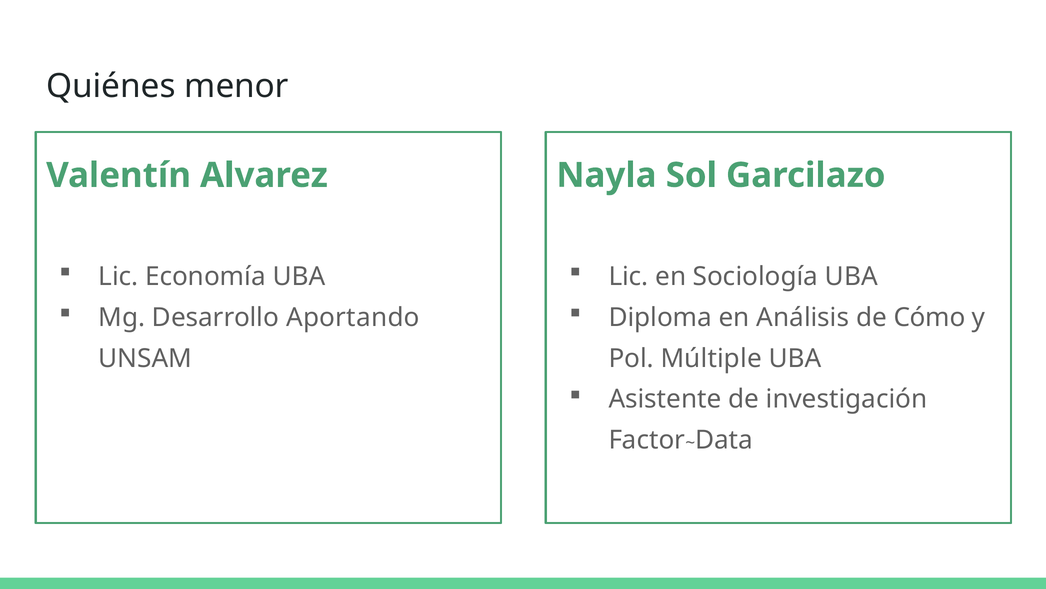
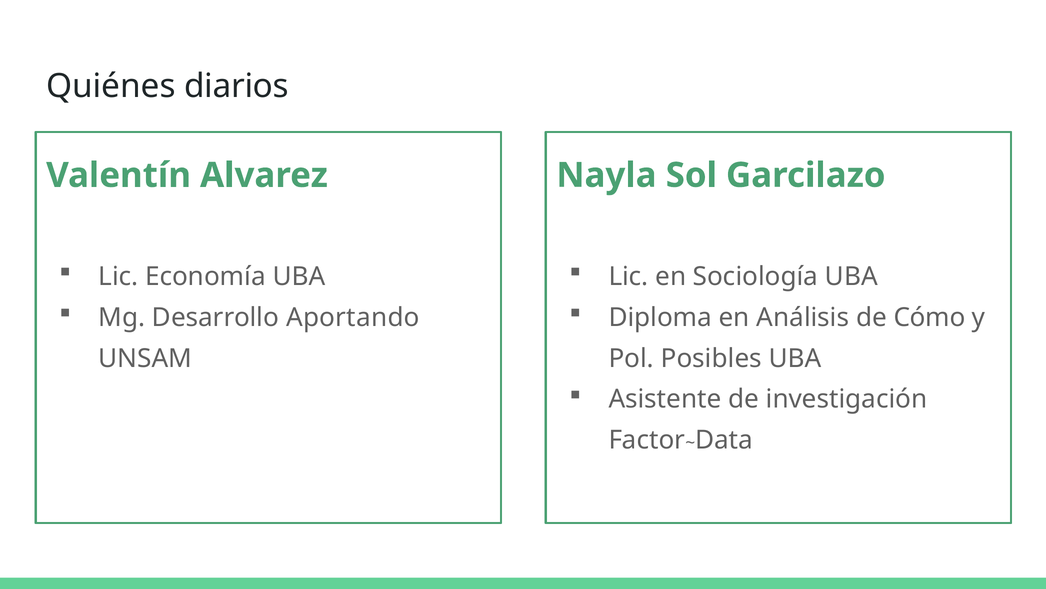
menor: menor -> diarios
Múltiple: Múltiple -> Posibles
